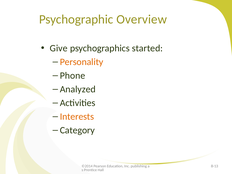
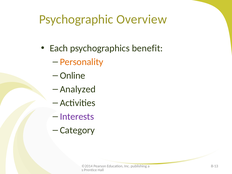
Give: Give -> Each
started: started -> benefit
Phone: Phone -> Online
Interests colour: orange -> purple
